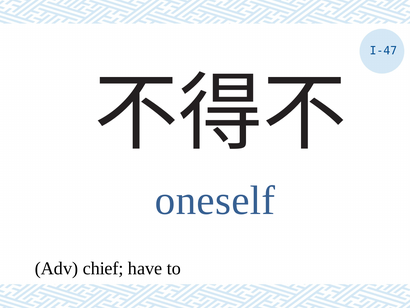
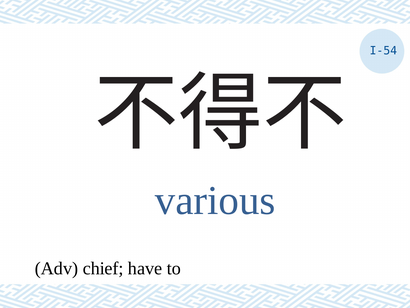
I-47: I-47 -> I-54
oneself: oneself -> various
